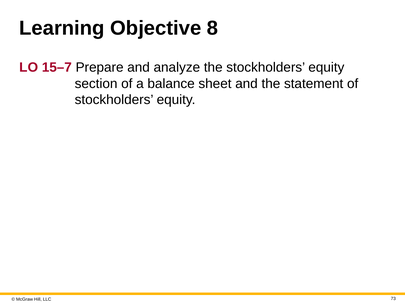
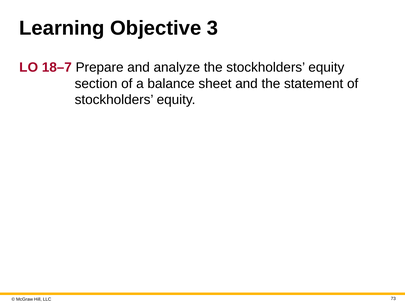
8: 8 -> 3
15–7: 15–7 -> 18–7
